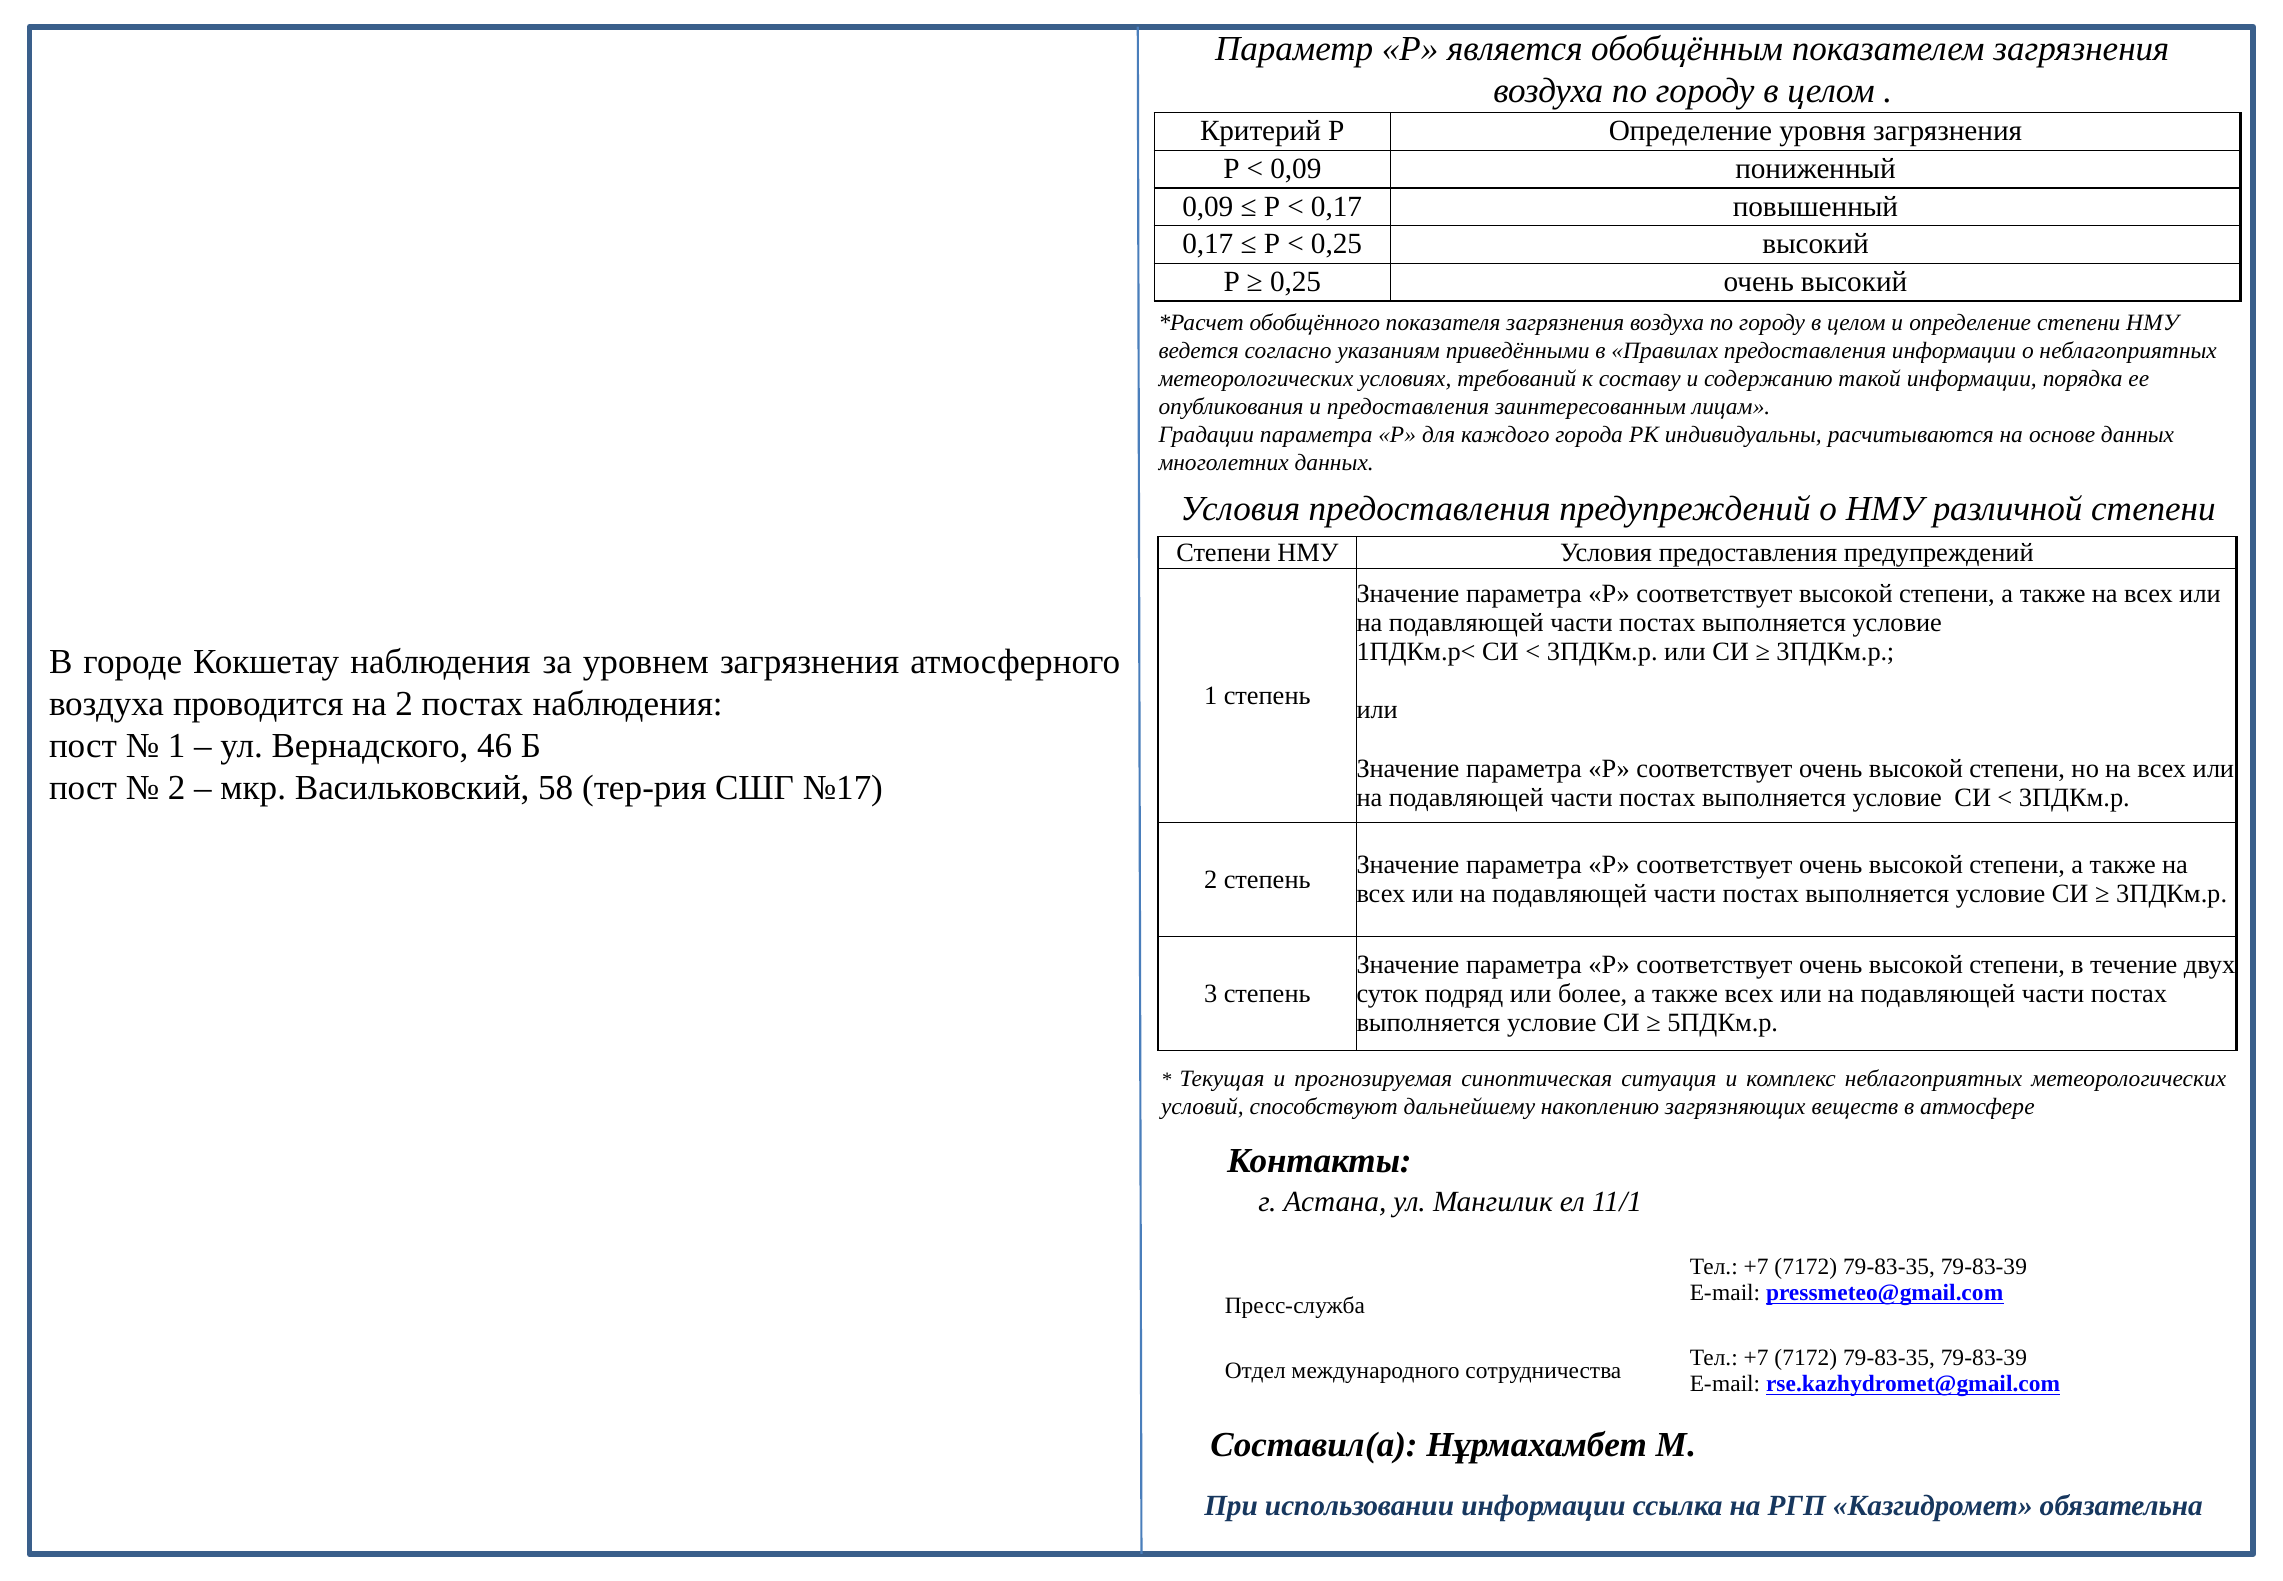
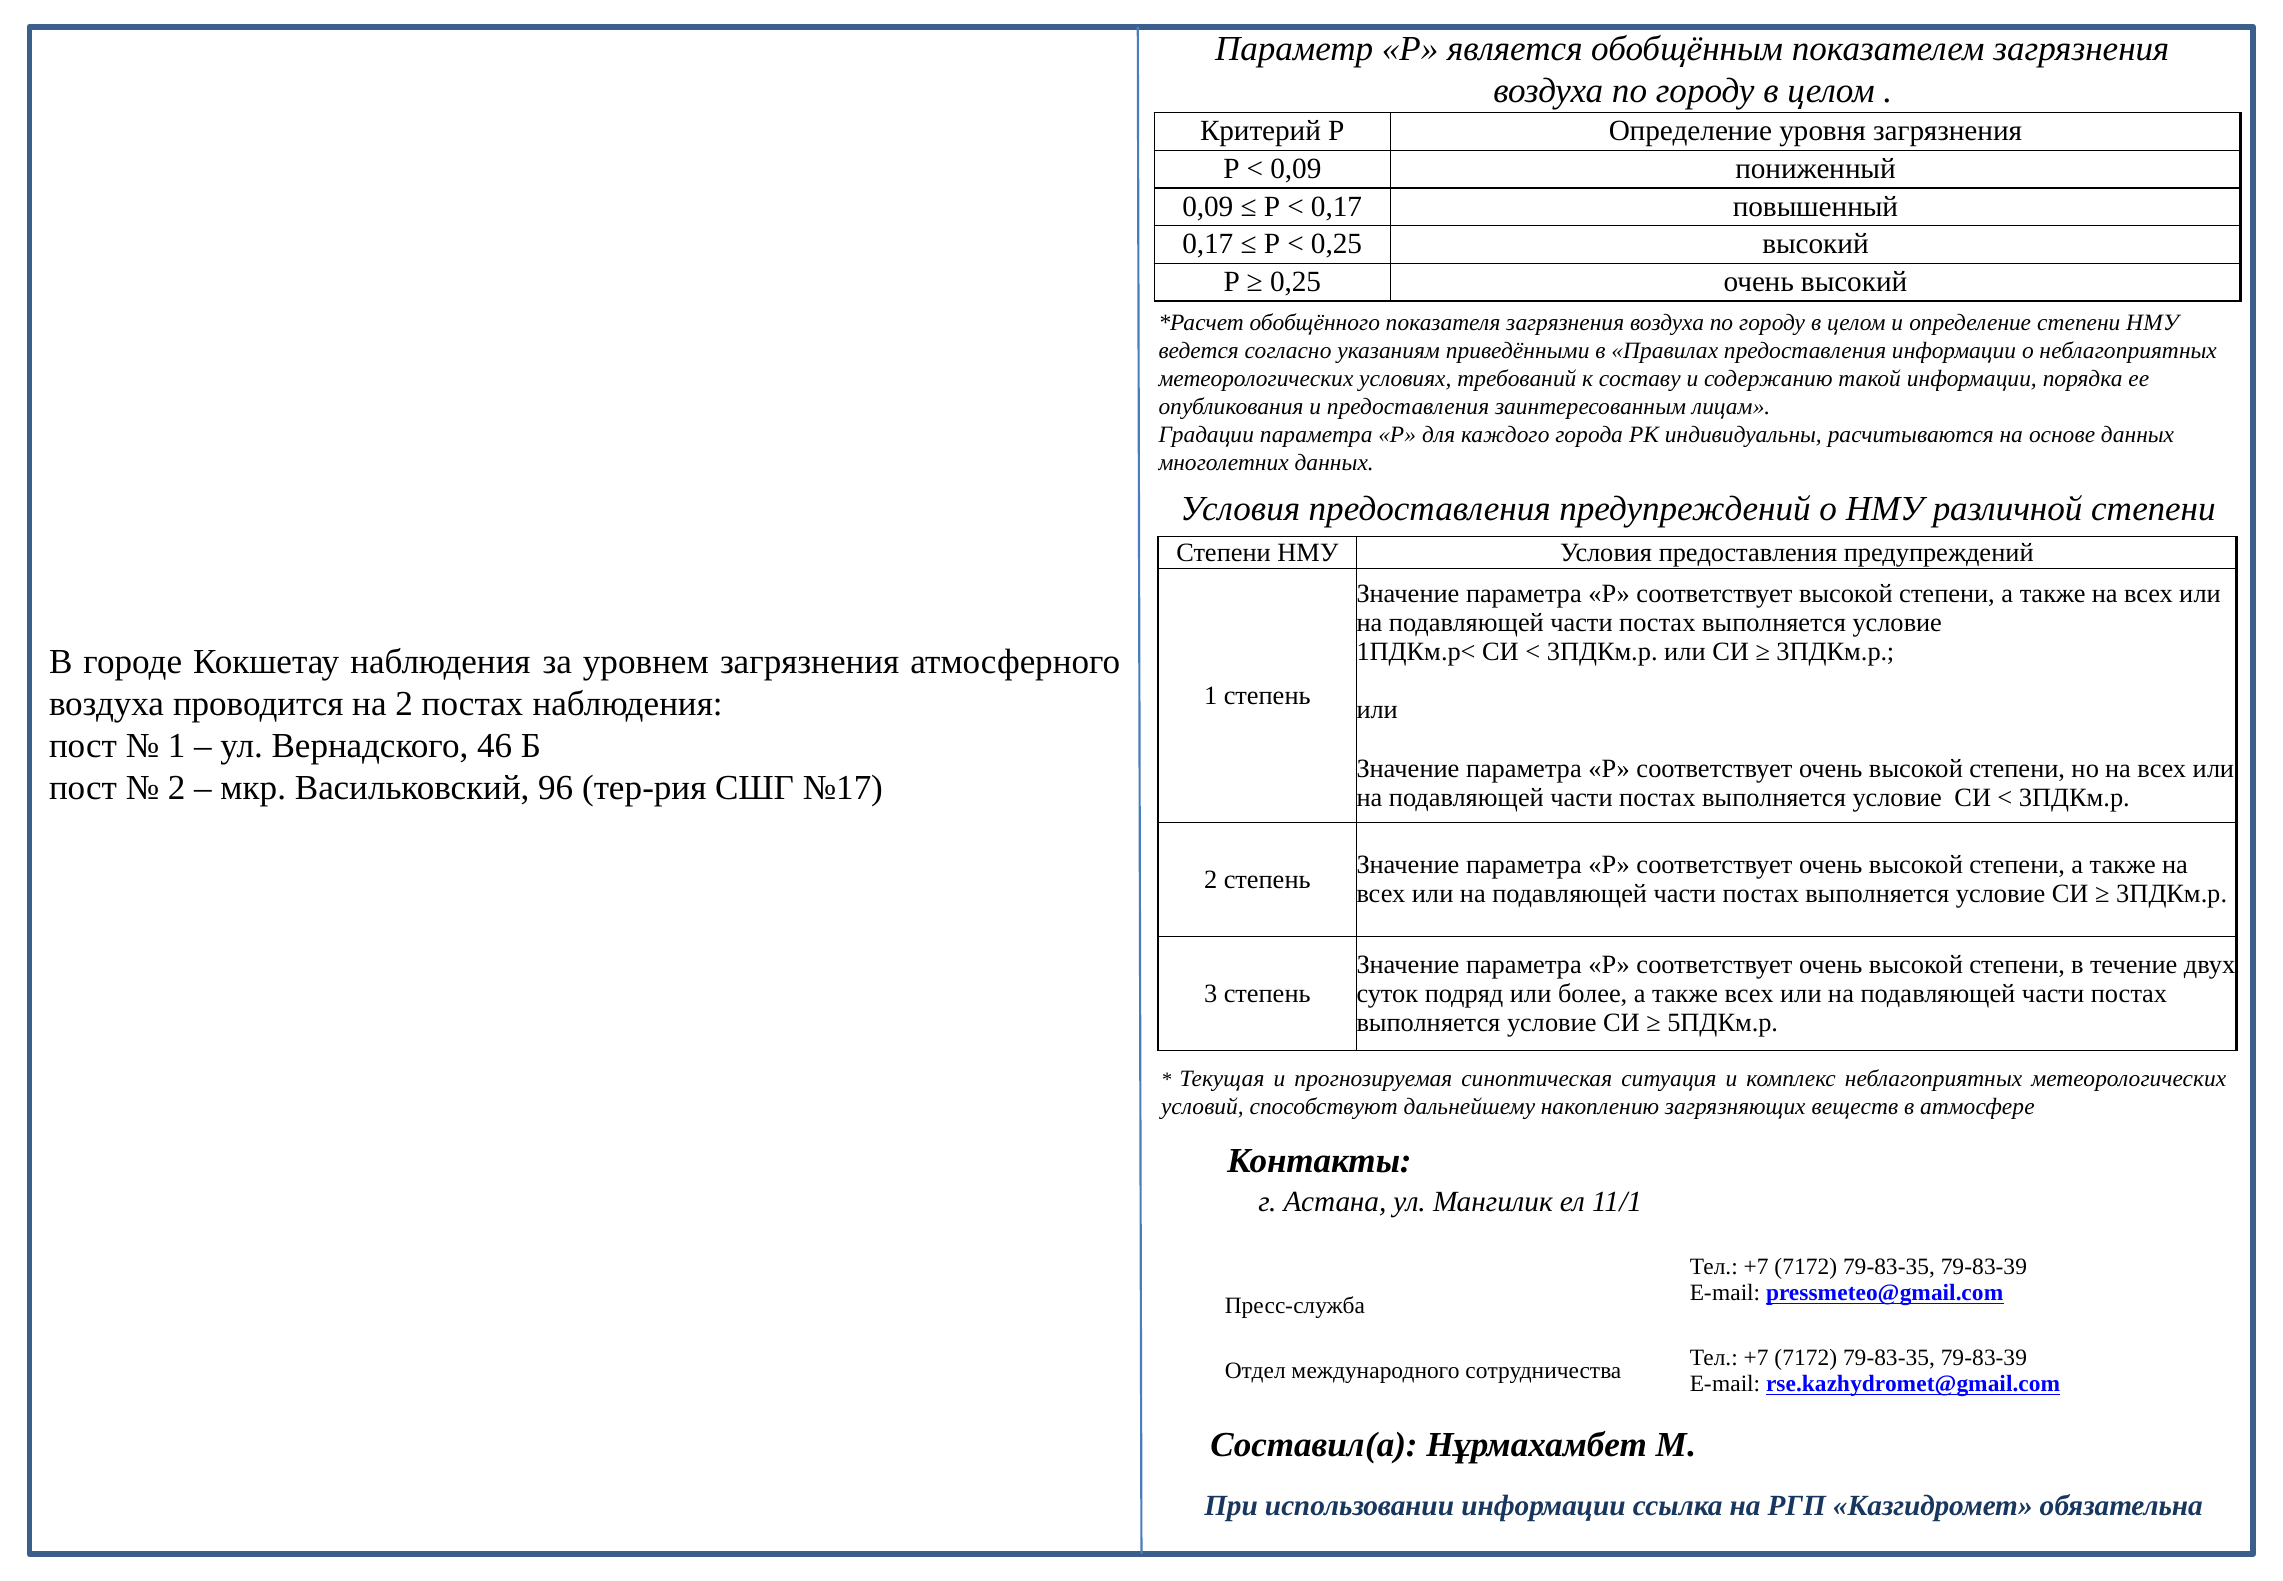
58: 58 -> 96
